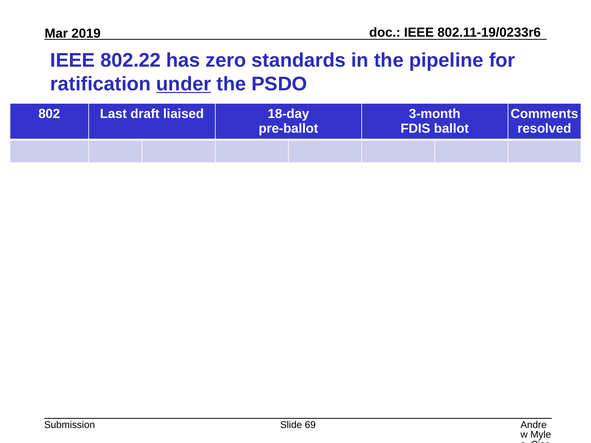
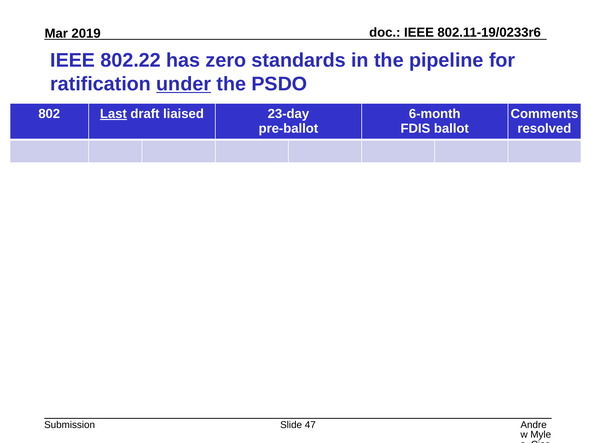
Last underline: none -> present
18-day: 18-day -> 23-day
3-month: 3-month -> 6-month
69: 69 -> 47
